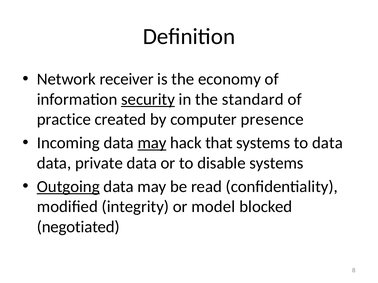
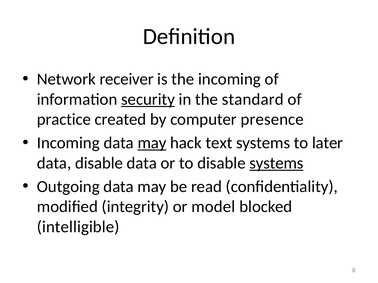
the economy: economy -> incoming
that: that -> text
to data: data -> later
data private: private -> disable
systems at (276, 163) underline: none -> present
Outgoing underline: present -> none
negotiated: negotiated -> intelligible
